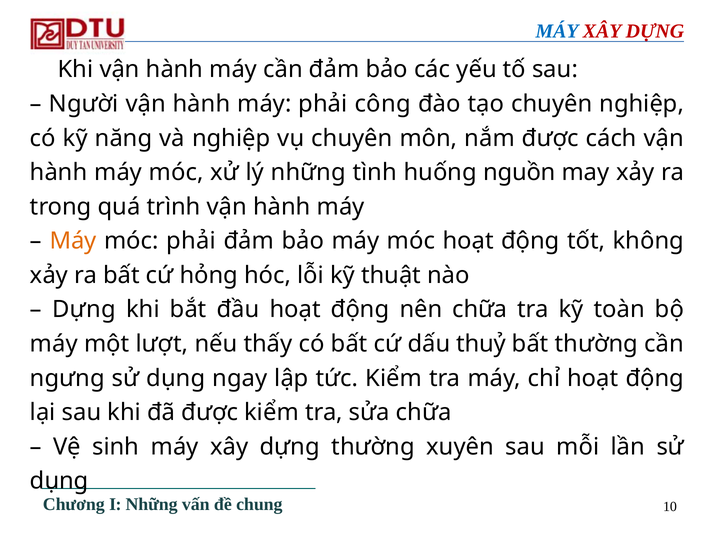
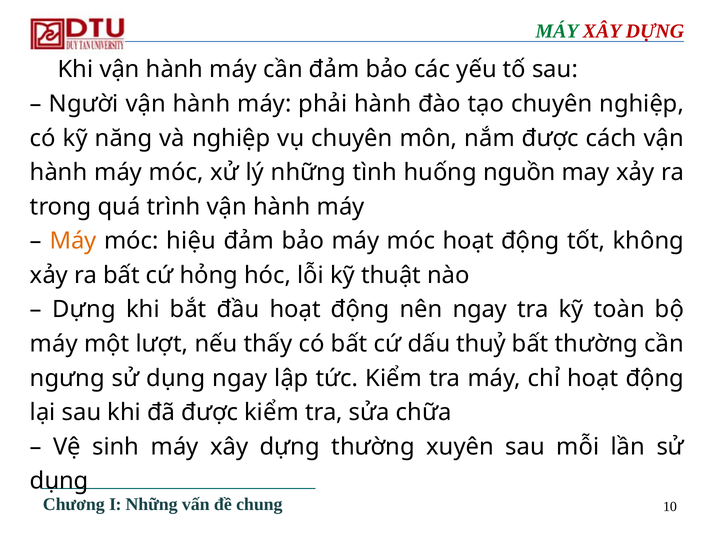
MÁY at (557, 31) colour: blue -> green
phải công: công -> hành
móc phải: phải -> hiệu
nên chữa: chữa -> ngay
